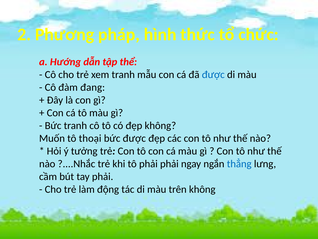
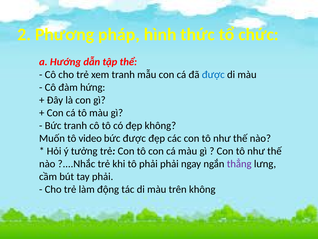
đang: đang -> hứng
thoại: thoại -> video
thẳng colour: blue -> purple
